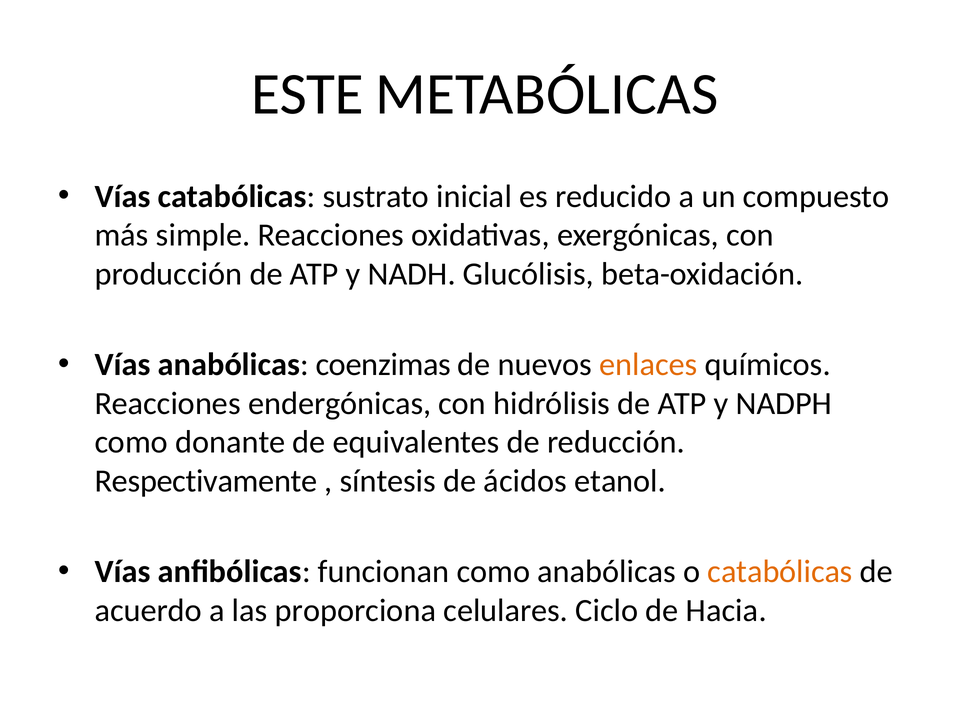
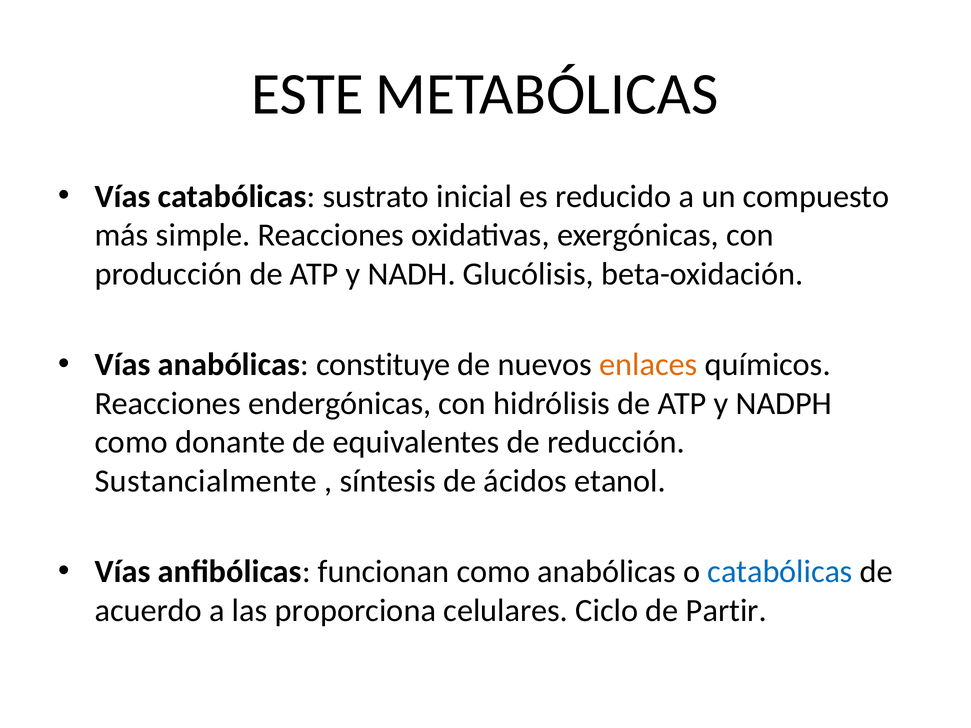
coenzimas: coenzimas -> constituye
Respectivamente: Respectivamente -> Sustancialmente
catabólicas at (780, 572) colour: orange -> blue
Hacia: Hacia -> Partir
